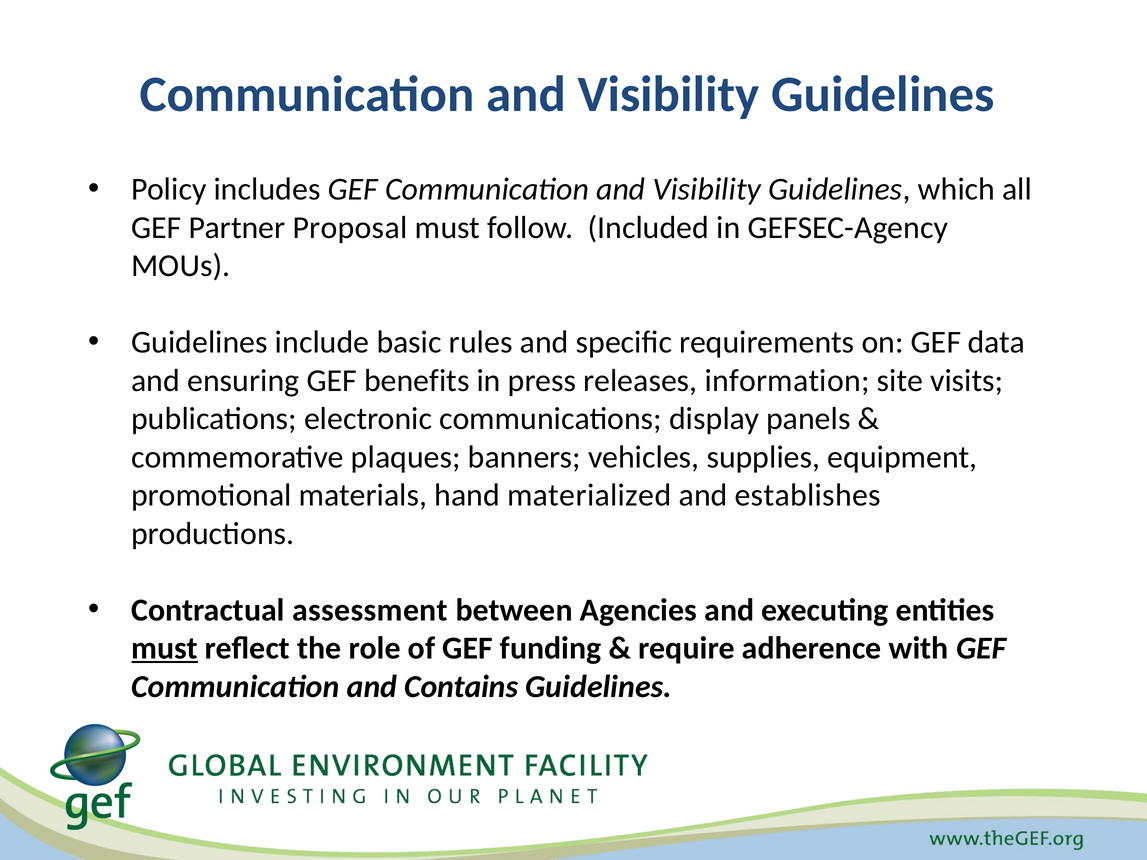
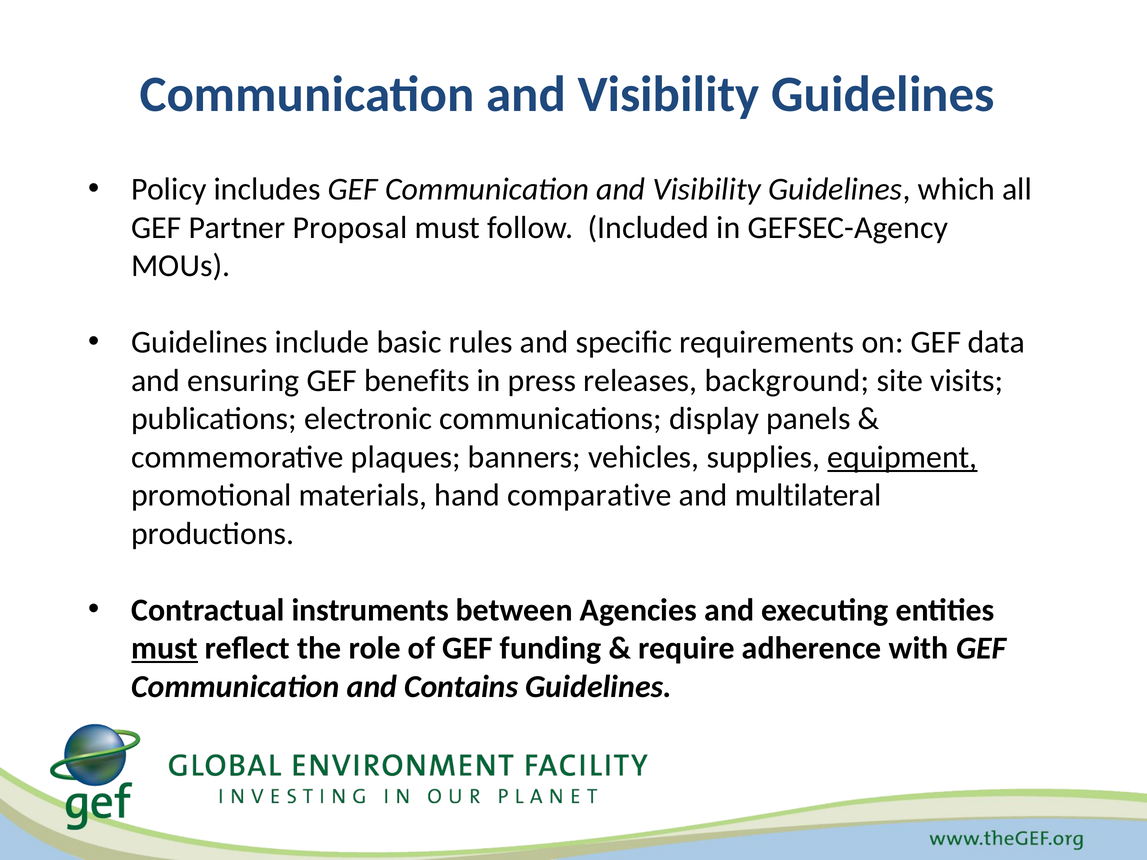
information: information -> background
equipment underline: none -> present
materialized: materialized -> comparative
establishes: establishes -> multilateral
assessment: assessment -> instruments
